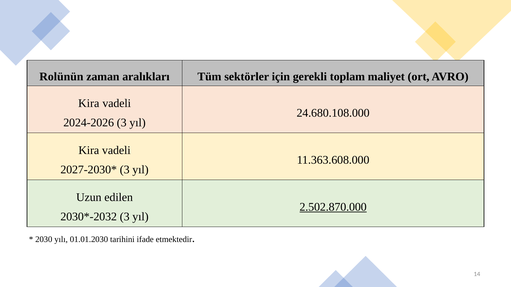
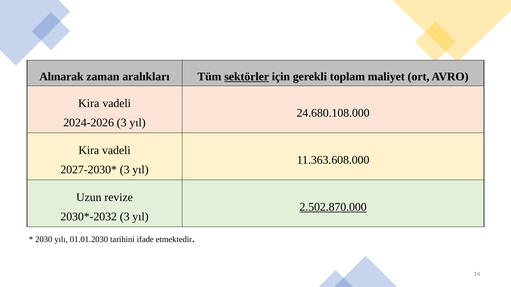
Rolünün: Rolünün -> Alınarak
sektörler underline: none -> present
edilen: edilen -> revize
